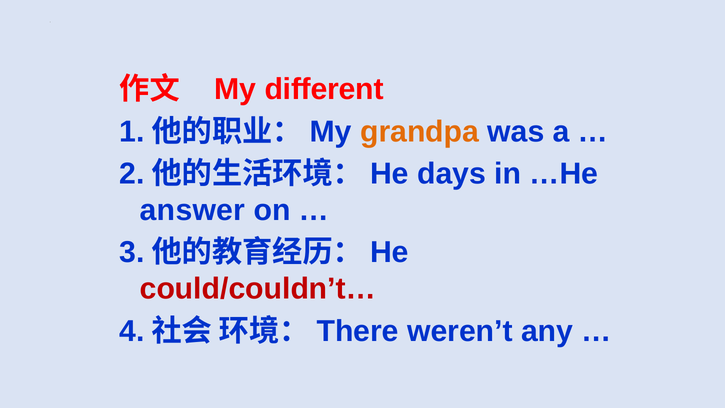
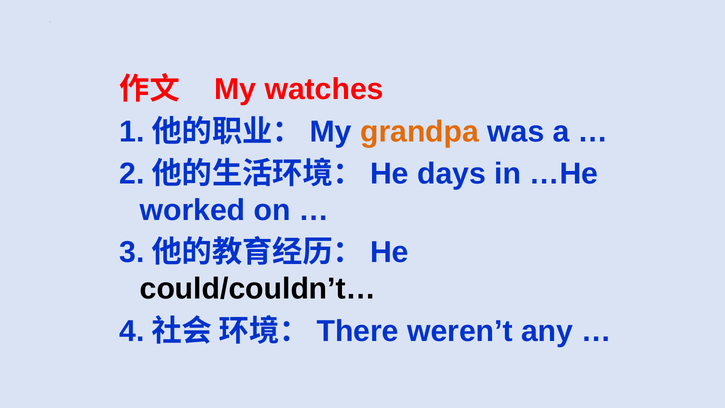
different: different -> watches
answer: answer -> worked
could/couldn’t… colour: red -> black
